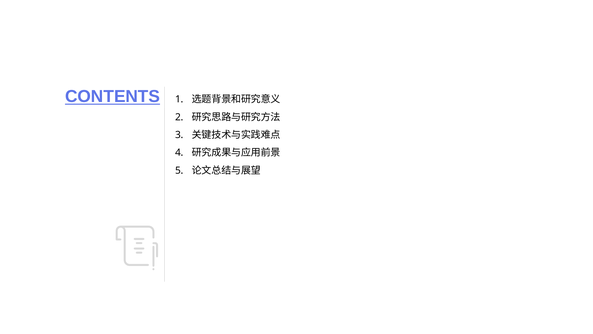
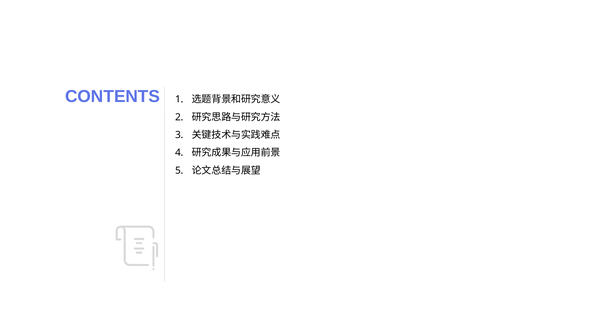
CONTENTS underline: present -> none
